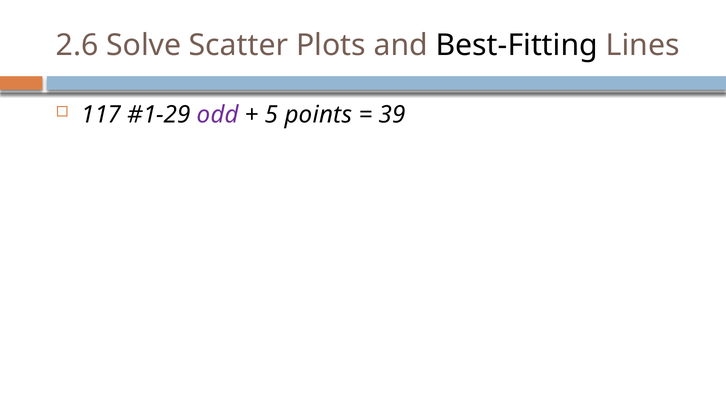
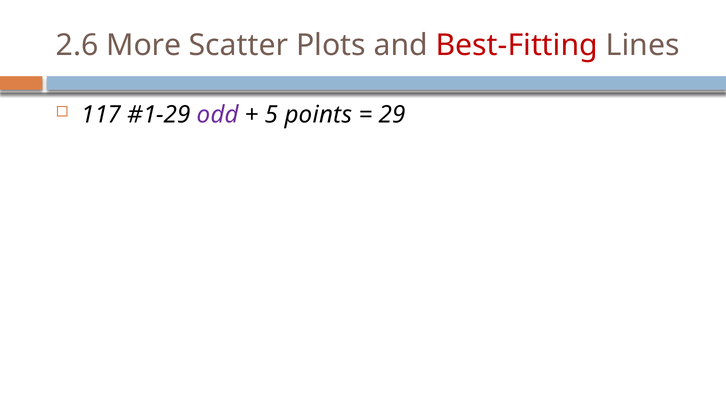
Solve: Solve -> More
Best-Fitting colour: black -> red
39: 39 -> 29
